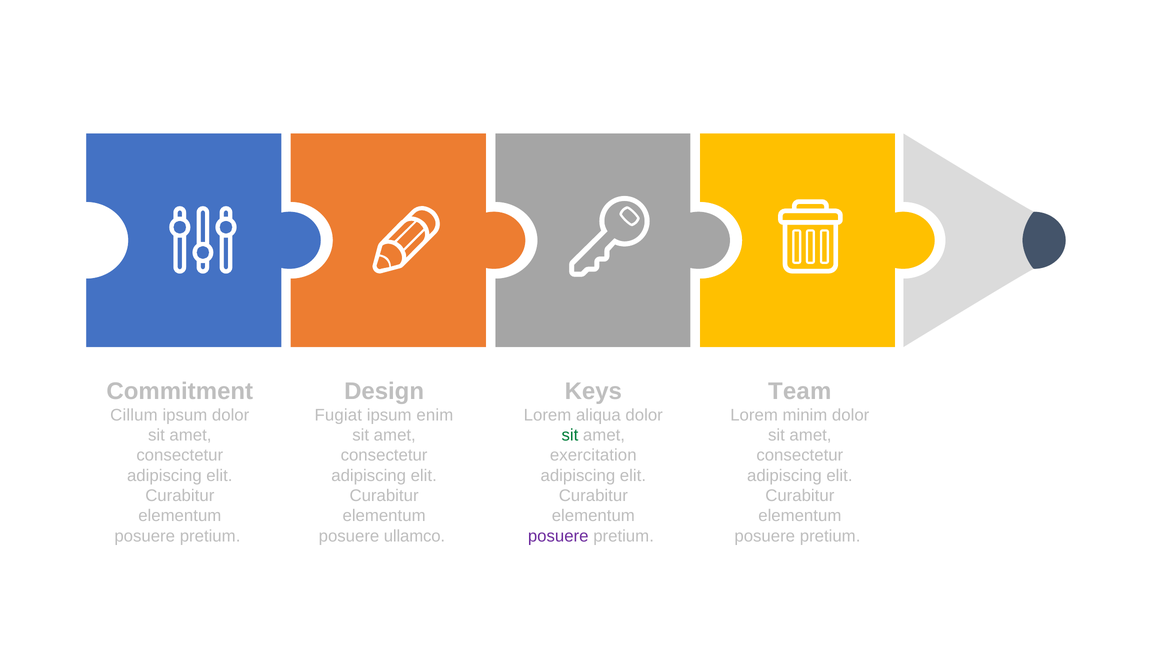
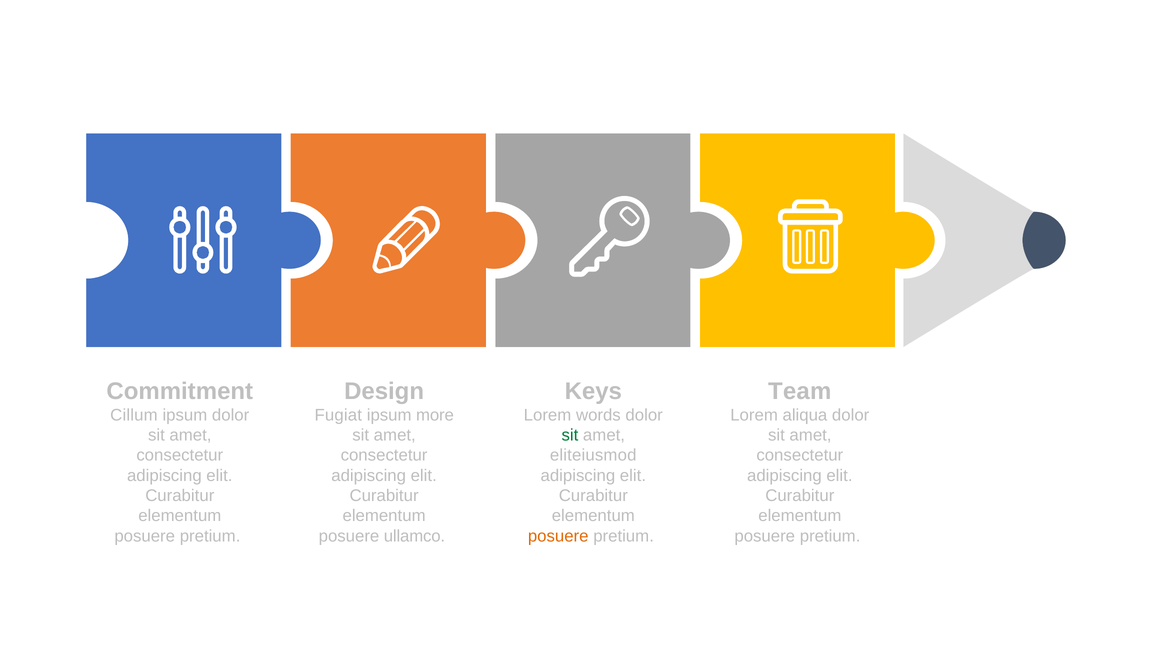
enim: enim -> more
aliqua: aliqua -> words
minim: minim -> aliqua
exercitation: exercitation -> eliteiusmod
posuere at (558, 536) colour: purple -> orange
